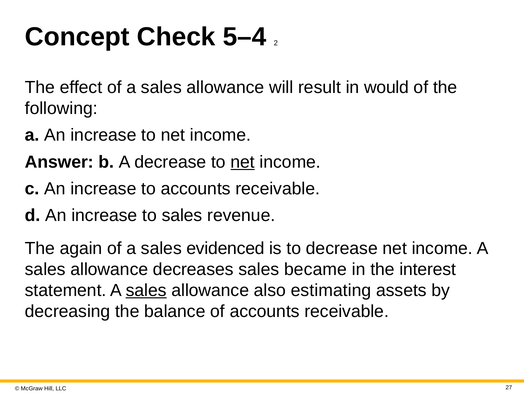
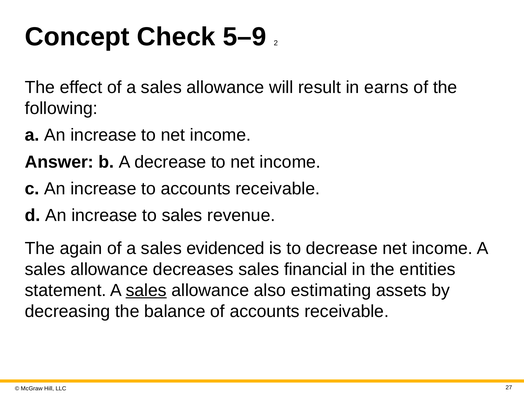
5–4: 5–4 -> 5–9
would: would -> earns
net at (243, 162) underline: present -> none
became: became -> financial
interest: interest -> entities
